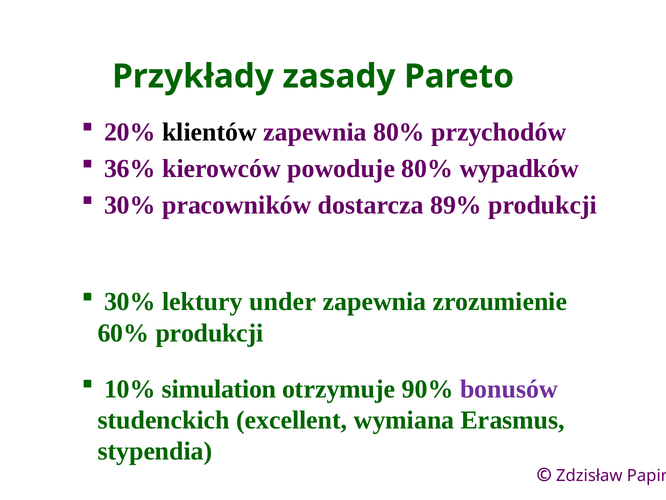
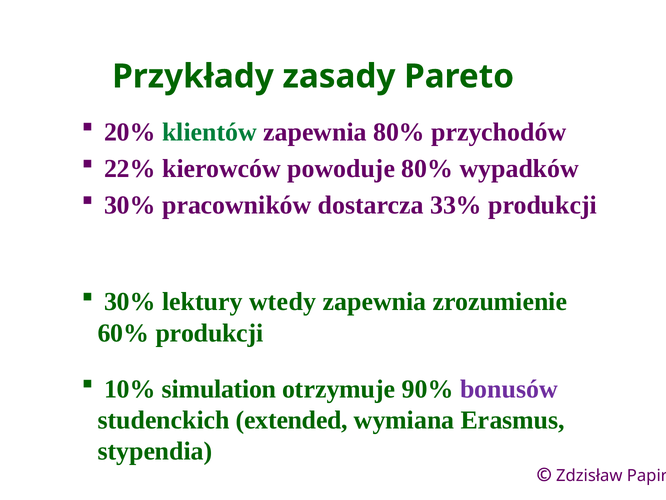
klientów colour: black -> green
36%: 36% -> 22%
89%: 89% -> 33%
under: under -> wtedy
excellent: excellent -> extended
